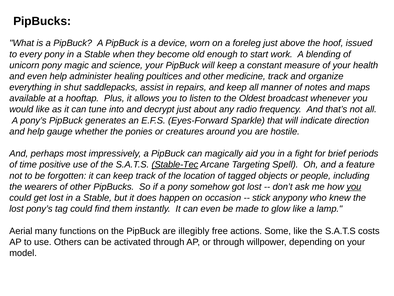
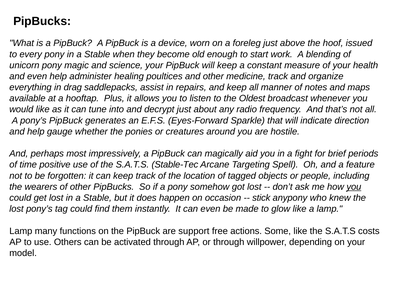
shut: shut -> drag
Stable-Tec underline: present -> none
Aerial at (21, 231): Aerial -> Lamp
illegibly: illegibly -> support
